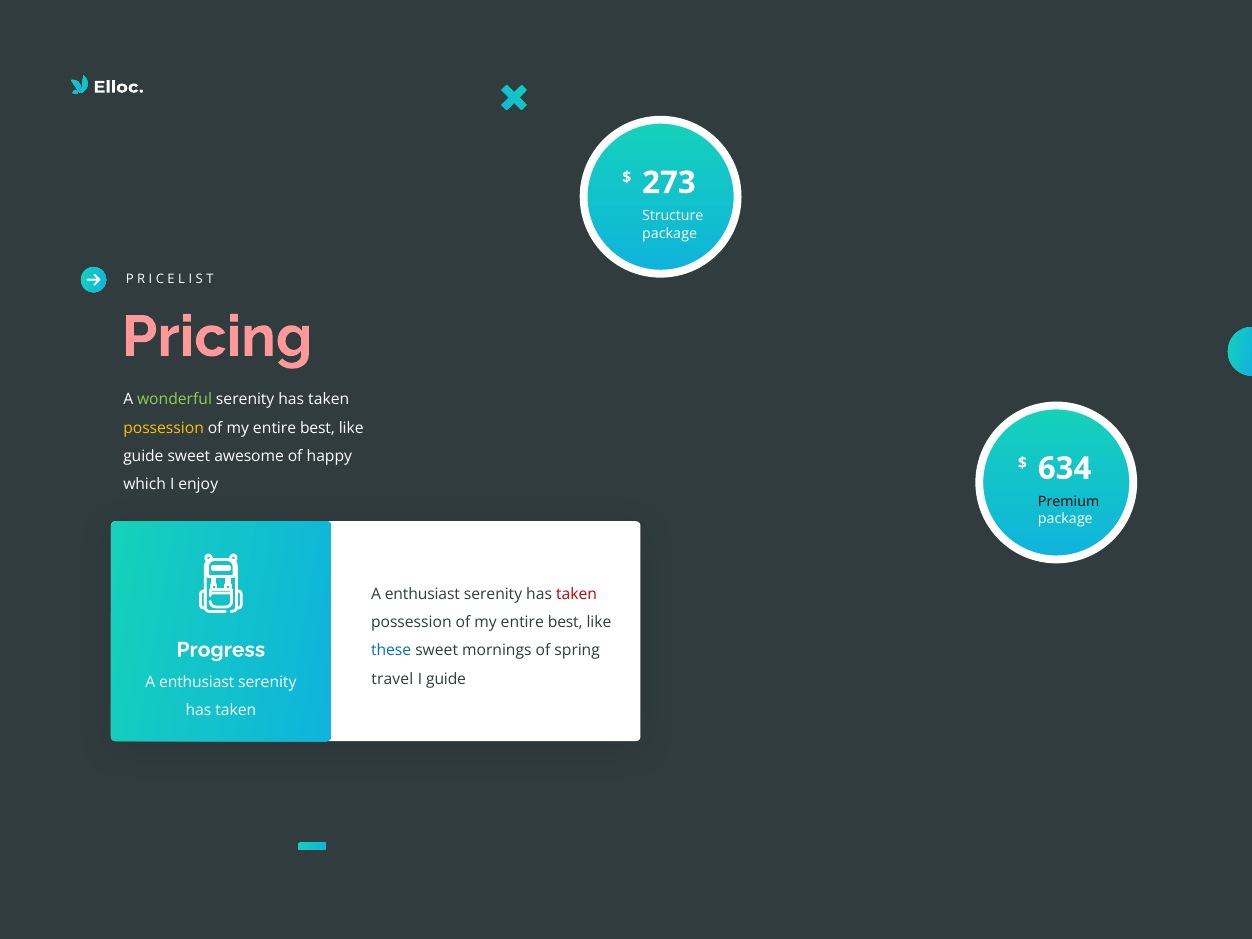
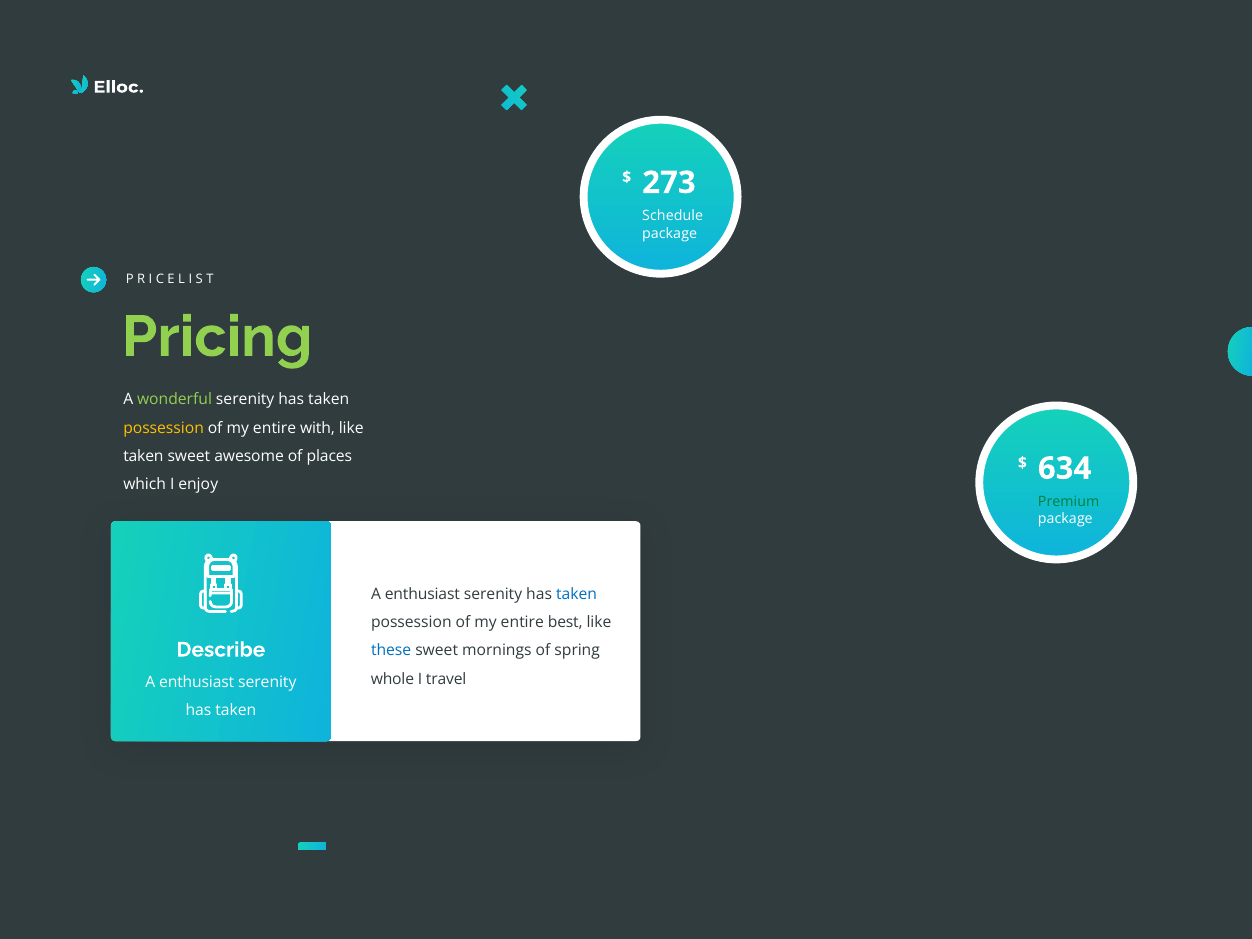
Structure: Structure -> Schedule
Pricing colour: pink -> light green
best at (317, 428): best -> with
guide at (143, 456): guide -> taken
happy: happy -> places
Premium colour: black -> green
taken at (576, 594) colour: red -> blue
Progress: Progress -> Describe
travel: travel -> whole
I guide: guide -> travel
